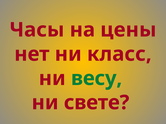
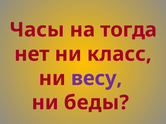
цены: цены -> тогда
весу colour: green -> purple
свете: свете -> беды
